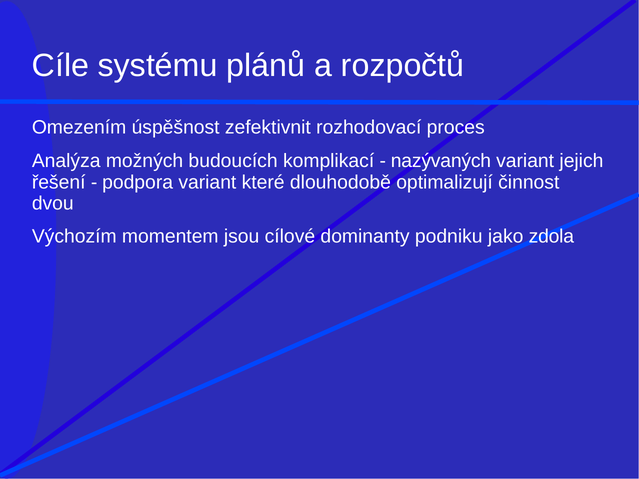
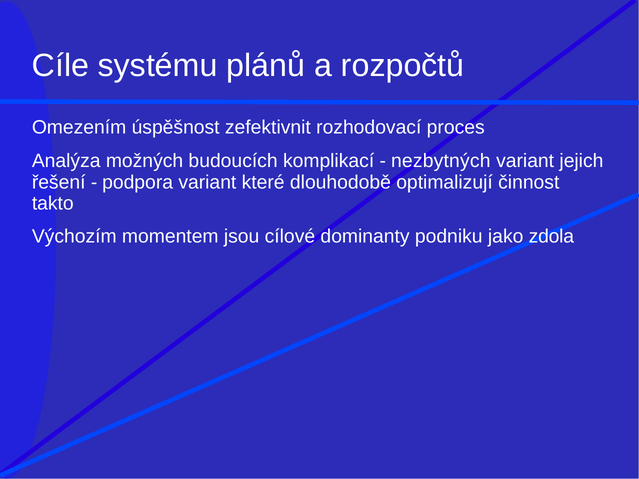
nazývaných: nazývaných -> nezbytných
dvou: dvou -> takto
